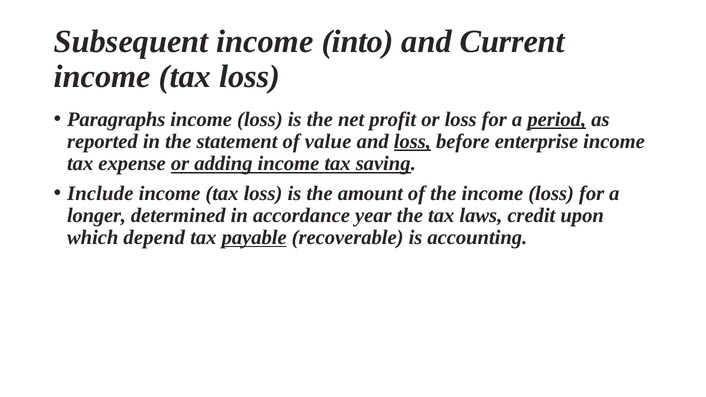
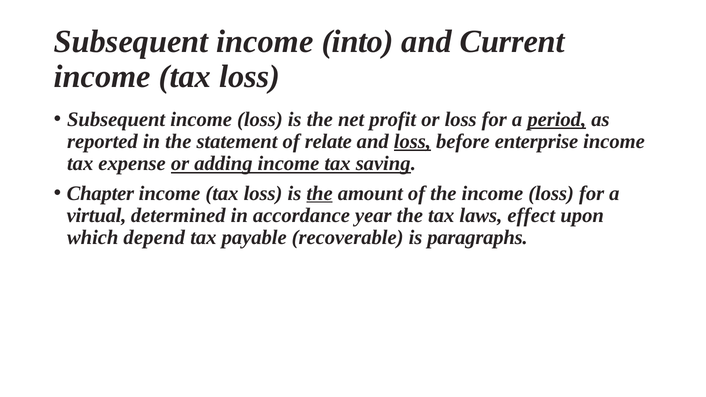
Paragraphs at (116, 119): Paragraphs -> Subsequent
value: value -> relate
Include: Include -> Chapter
the at (320, 193) underline: none -> present
longer: longer -> virtual
credit: credit -> effect
payable underline: present -> none
accounting: accounting -> paragraphs
